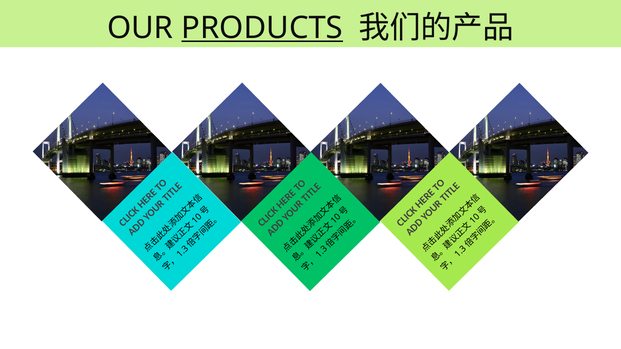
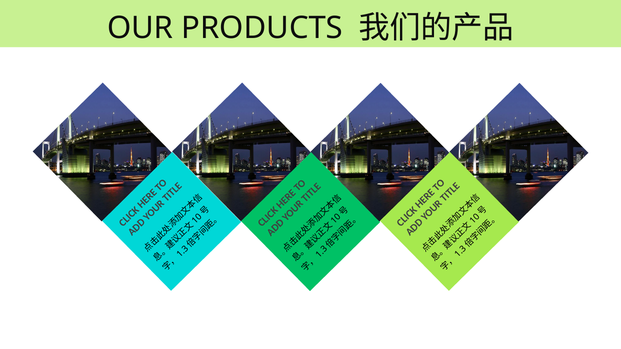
PRODUCTS underline: present -> none
